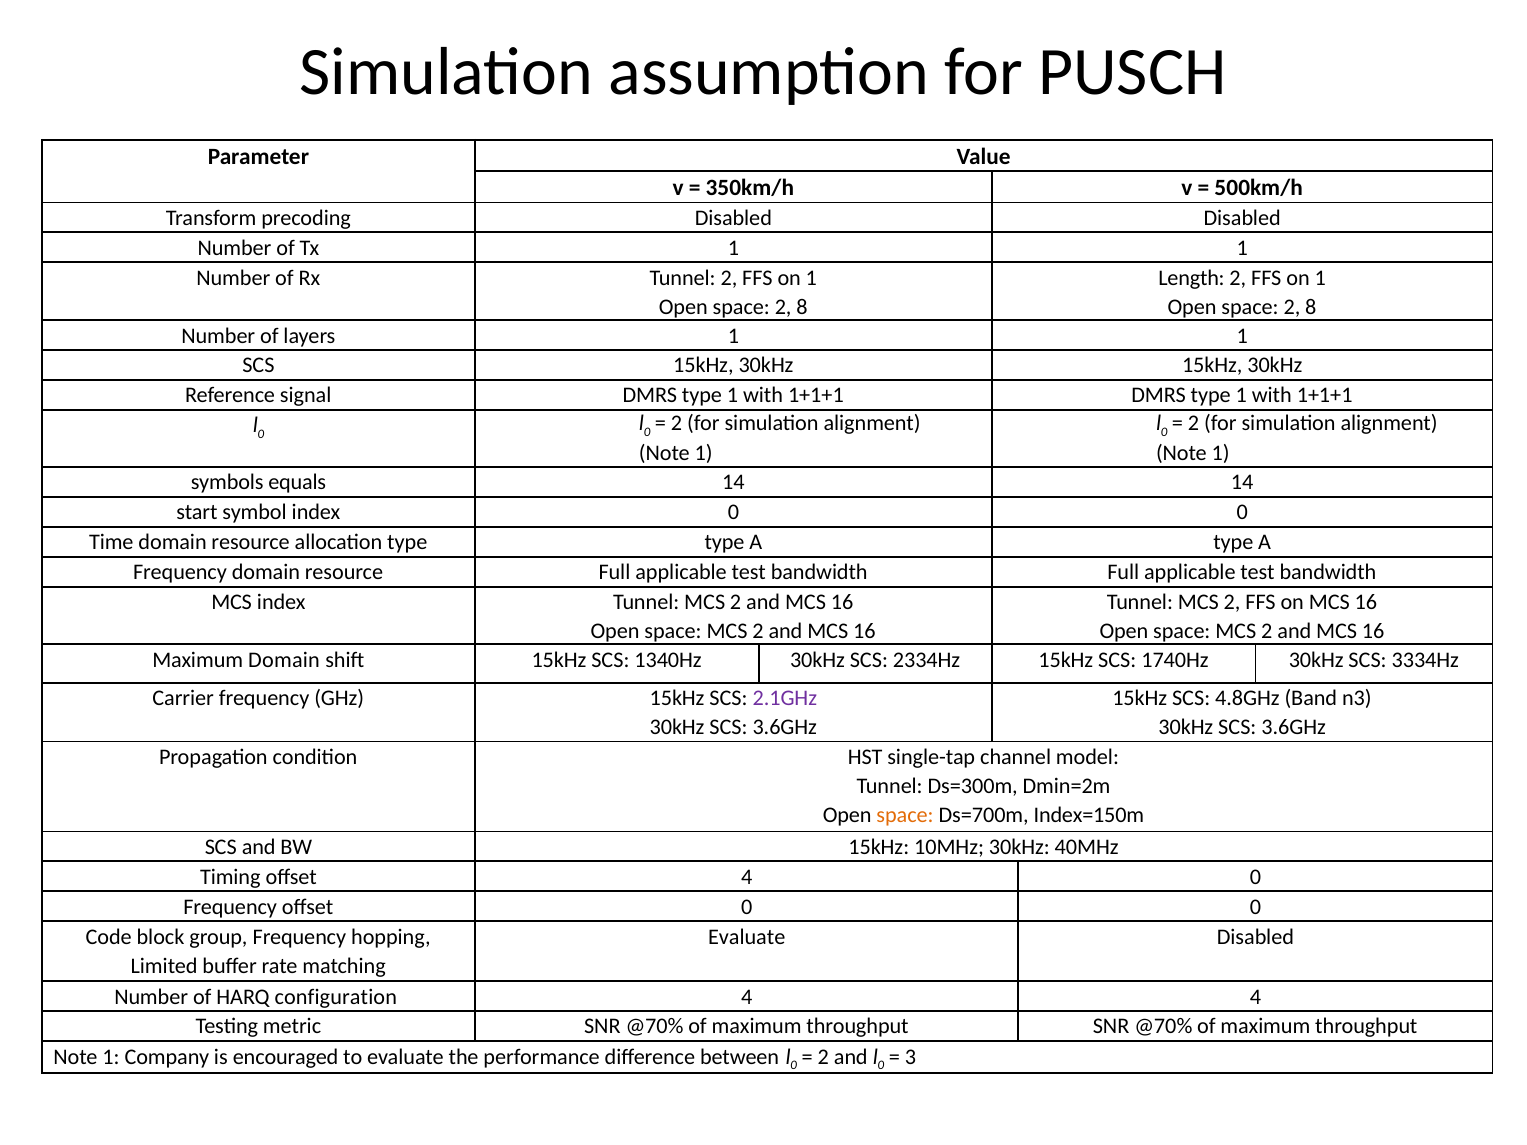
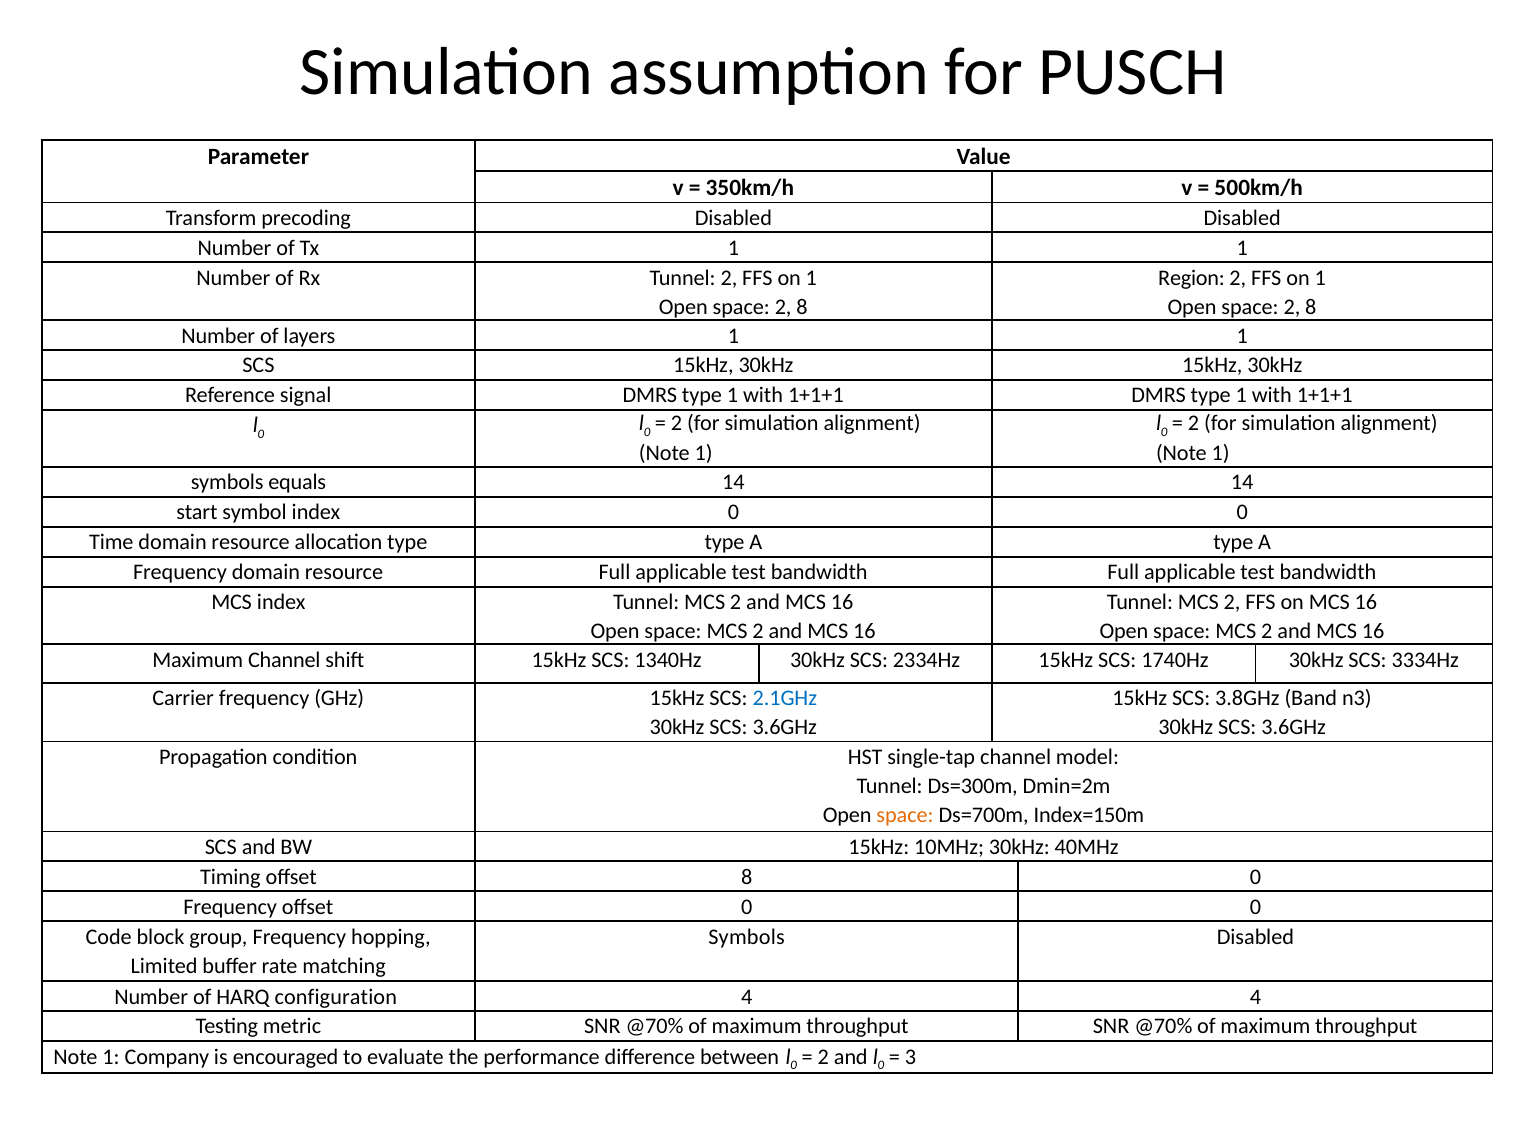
Length: Length -> Region
Maximum Domain: Domain -> Channel
2.1GHz colour: purple -> blue
4.8GHz: 4.8GHz -> 3.8GHz
offset 4: 4 -> 8
Evaluate at (747, 937): Evaluate -> Symbols
